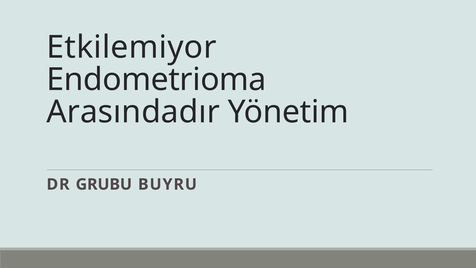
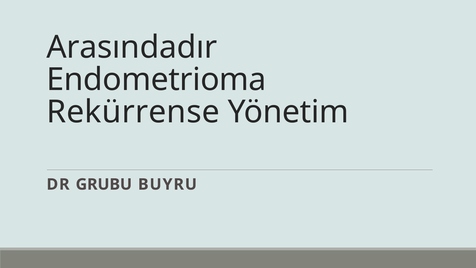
Etkilemiyor: Etkilemiyor -> Arasındadır
Arasındadır: Arasındadır -> Rekürrense
